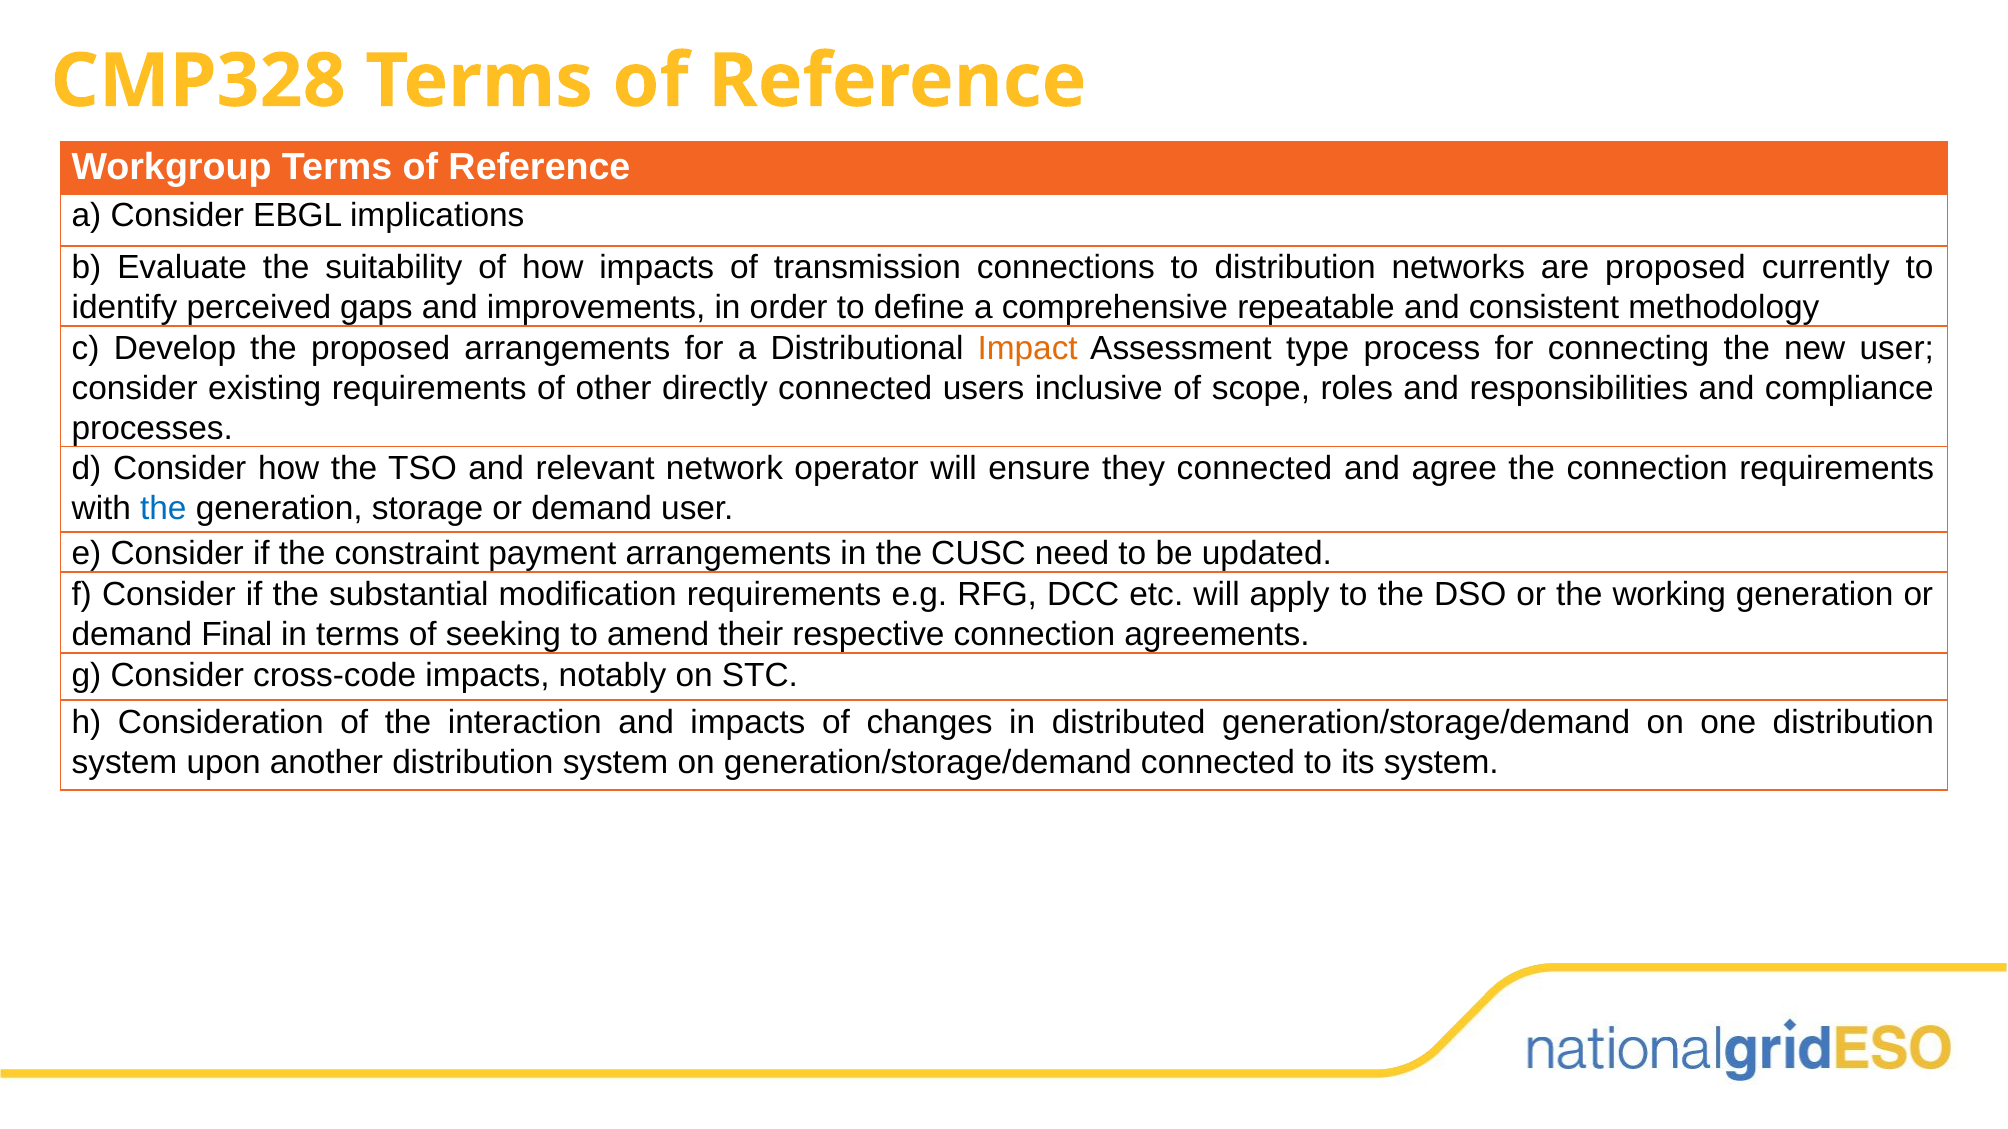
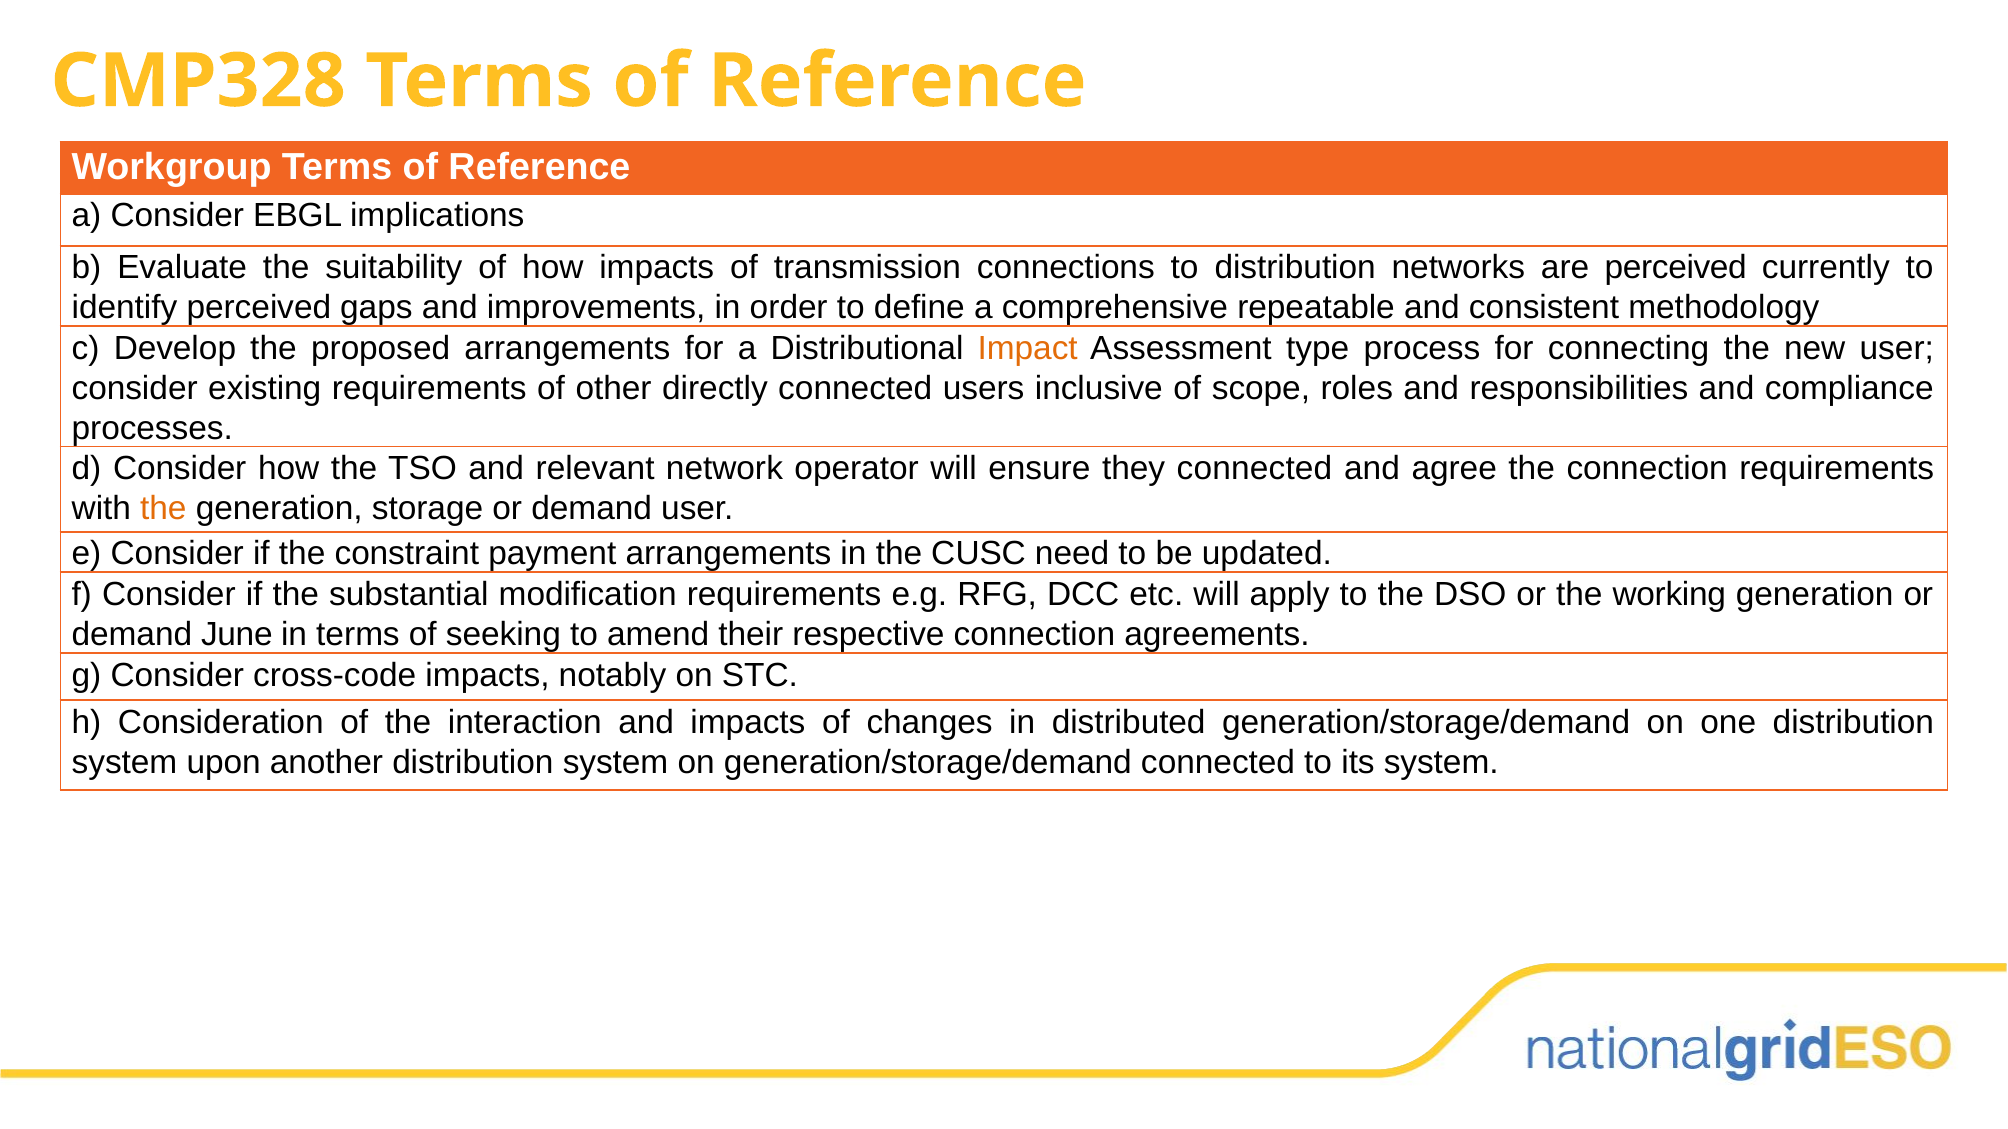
are proposed: proposed -> perceived
the at (163, 509) colour: blue -> orange
Final: Final -> June
